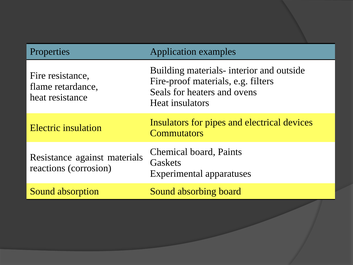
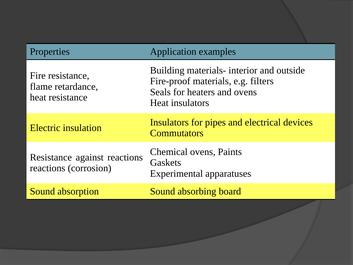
Chemical board: board -> ovens
against materials: materials -> reactions
